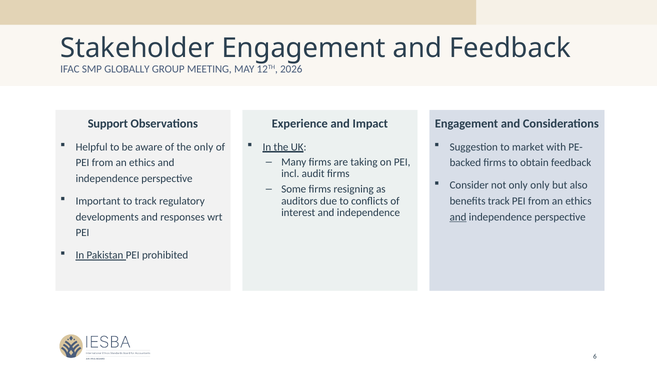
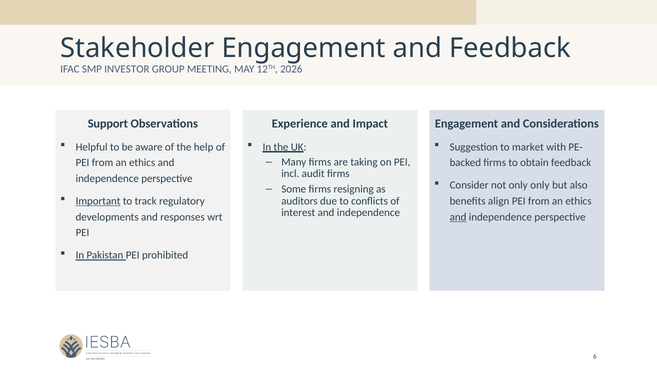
GLOBALLY: GLOBALLY -> INVESTOR
the only: only -> help
Important underline: none -> present
benefits track: track -> align
